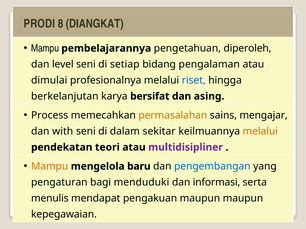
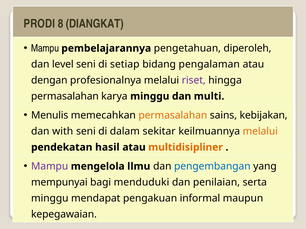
dimulai: dimulai -> dengan
riset colour: blue -> purple
berkelanjutan at (65, 96): berkelanjutan -> permasalahan
karya bersifat: bersifat -> minggu
asing: asing -> multi
Process: Process -> Menulis
mengajar: mengajar -> kebijakan
teori: teori -> hasil
multidisipliner colour: purple -> orange
Mampu at (50, 167) colour: orange -> purple
baru: baru -> llmu
pengaturan: pengaturan -> mempunyai
informasi: informasi -> penilaian
menulis at (50, 199): menulis -> minggu
pengakuan maupun: maupun -> informal
